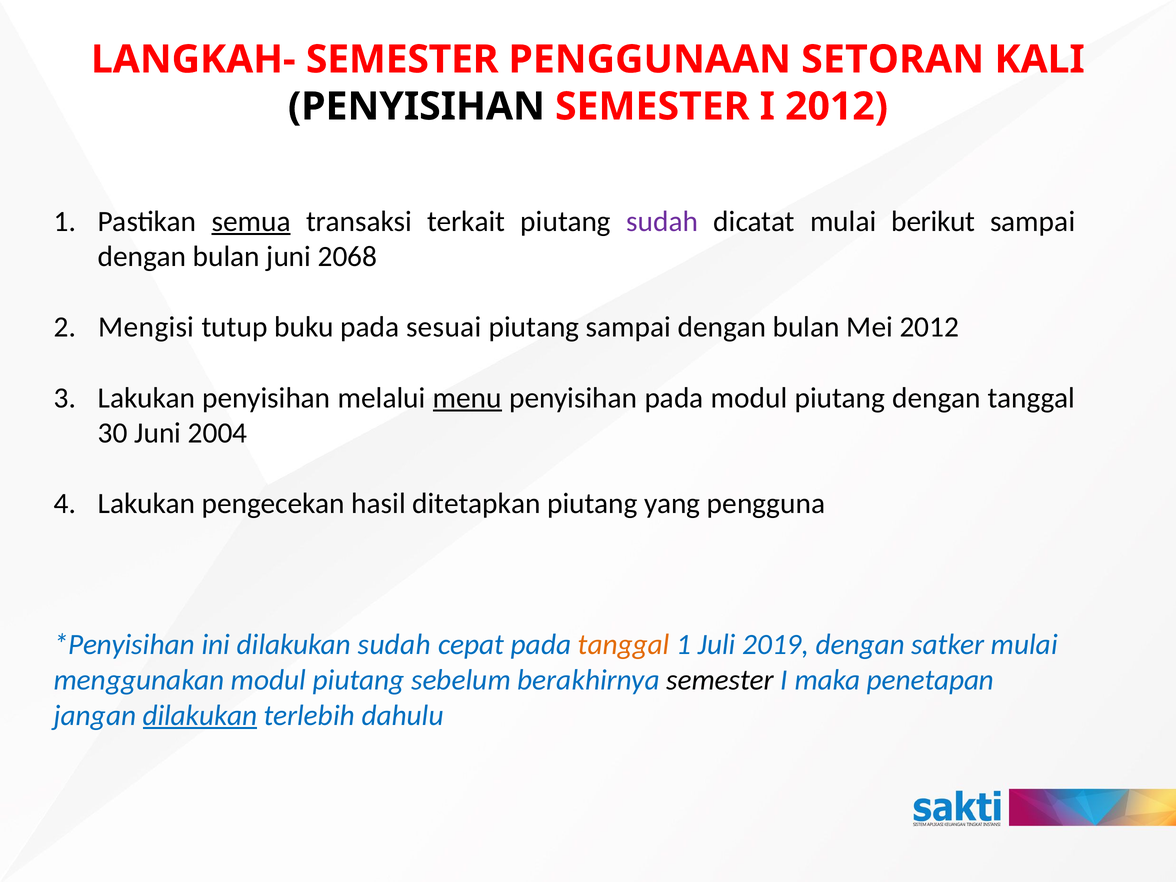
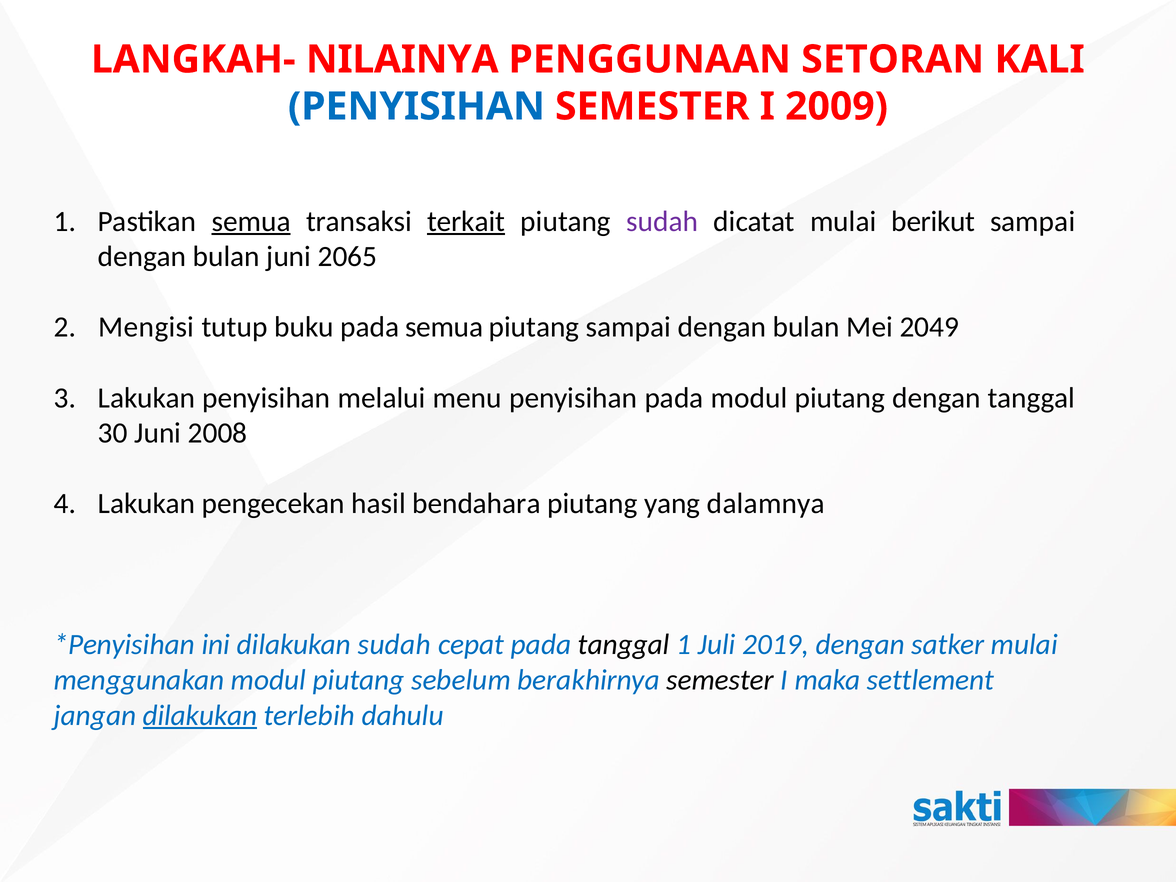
LANGKAH- SEMESTER: SEMESTER -> NILAINYA
PENYISIHAN at (416, 107) colour: black -> blue
I 2012: 2012 -> 2009
terkait underline: none -> present
2068: 2068 -> 2065
pada sesuai: sesuai -> semua
Mei 2012: 2012 -> 2049
menu underline: present -> none
2004: 2004 -> 2008
ditetapkan: ditetapkan -> bendahara
pengguna: pengguna -> dalamnya
tanggal at (624, 645) colour: orange -> black
penetapan: penetapan -> settlement
